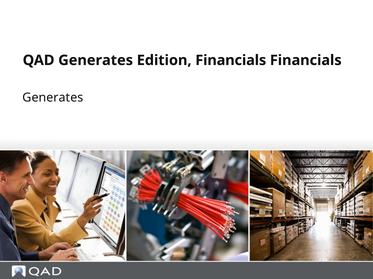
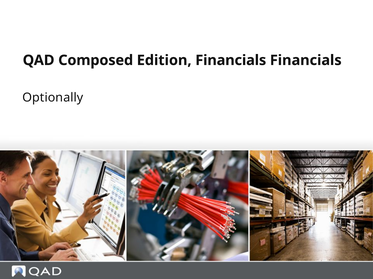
QAD Generates: Generates -> Composed
Generates at (53, 98): Generates -> Optionally
